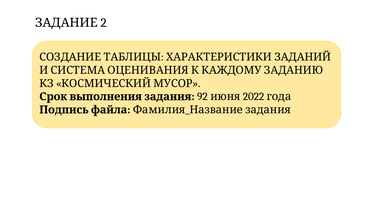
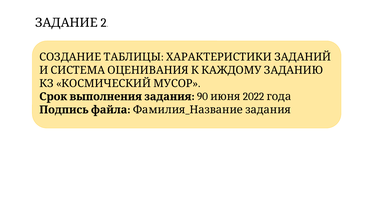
92: 92 -> 90
